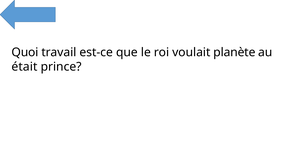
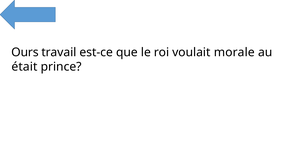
Quoi: Quoi -> Ours
planète: planète -> morale
